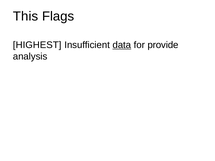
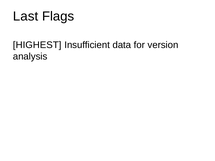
This: This -> Last
data underline: present -> none
provide: provide -> version
